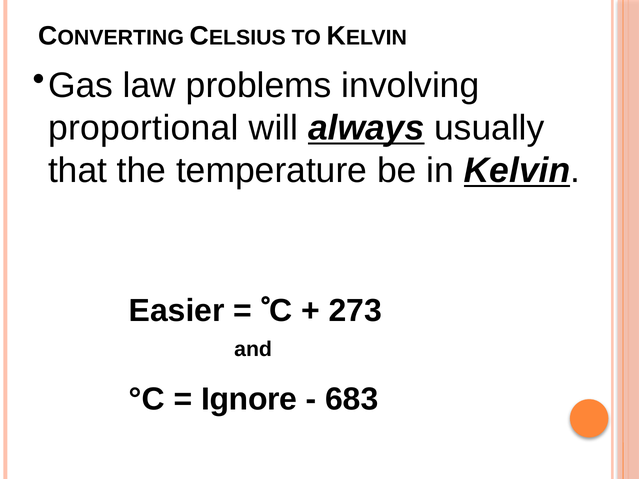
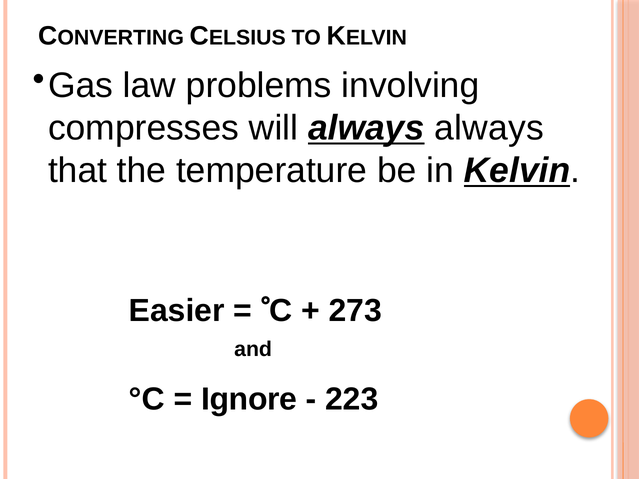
proportional: proportional -> compresses
always usually: usually -> always
683: 683 -> 223
